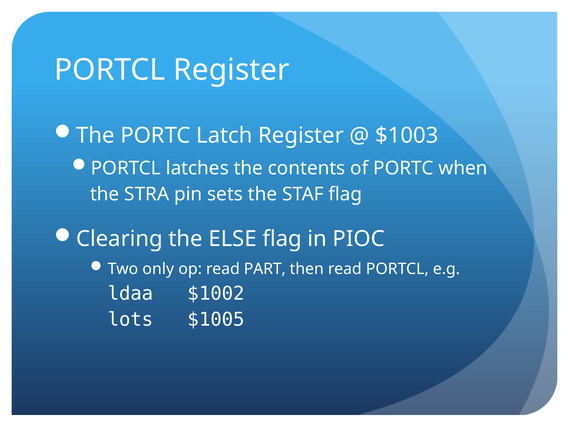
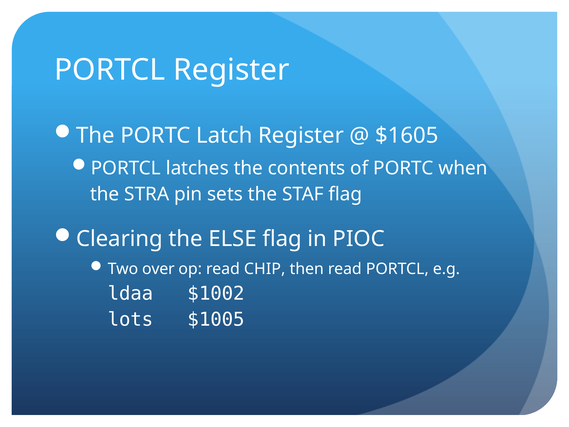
$1003: $1003 -> $1605
only: only -> over
PART: PART -> CHIP
